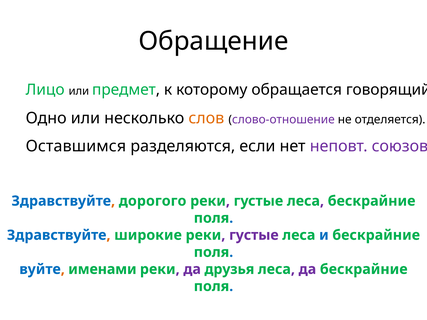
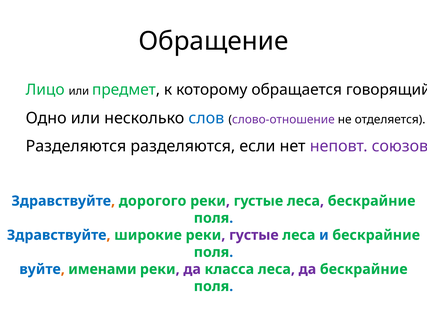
слов colour: orange -> blue
Оставшимся at (76, 146): Оставшимся -> Разделяются
друзья: друзья -> класса
